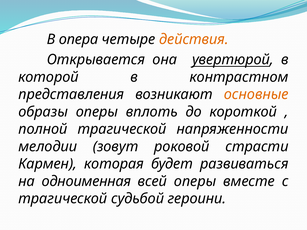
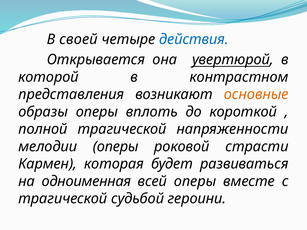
опера: опера -> своей
действия colour: orange -> blue
мелодии зовут: зовут -> оперы
